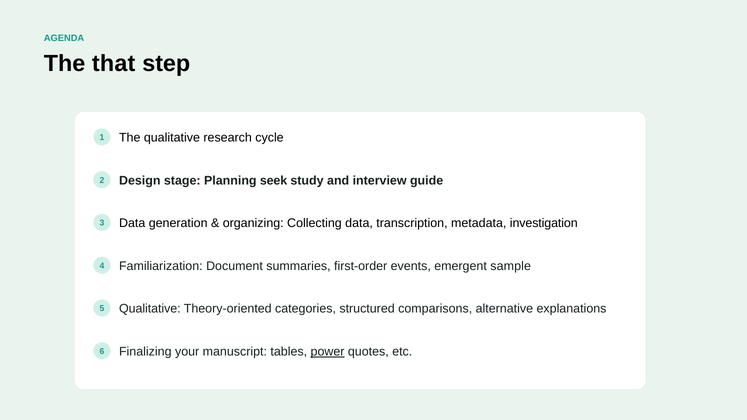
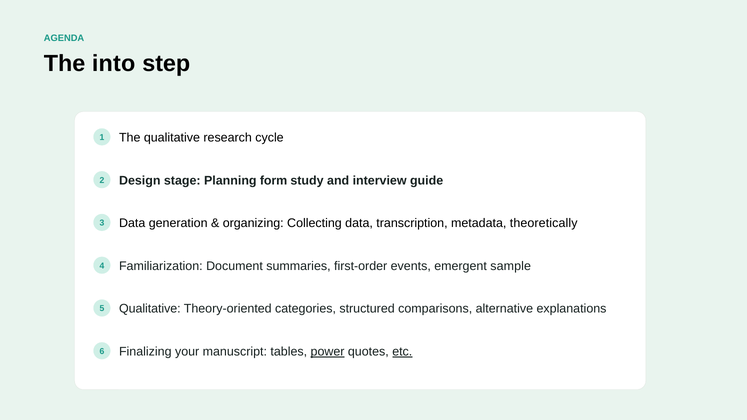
that: that -> into
seek: seek -> form
investigation: investigation -> theoretically
etc underline: none -> present
